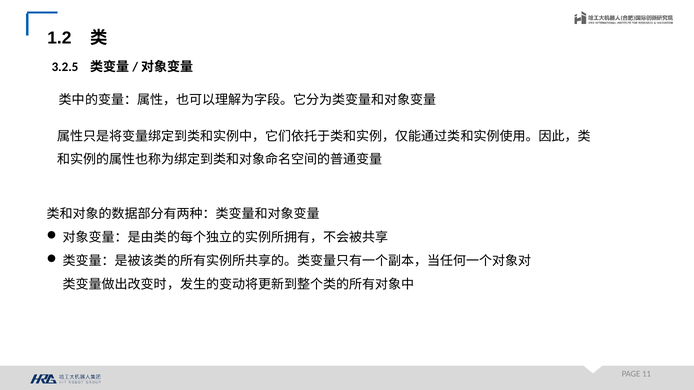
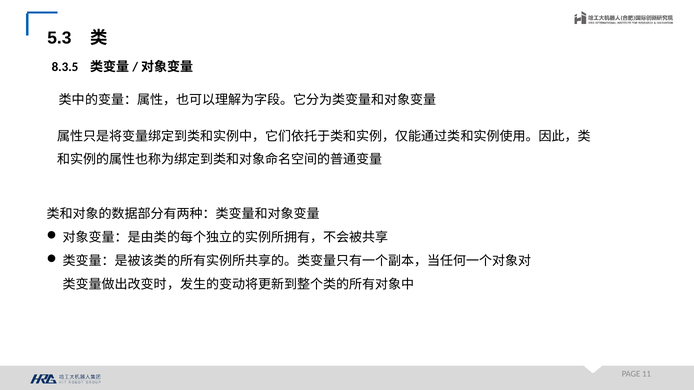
1.2: 1.2 -> 5.3
3.2.5: 3.2.5 -> 8.3.5
